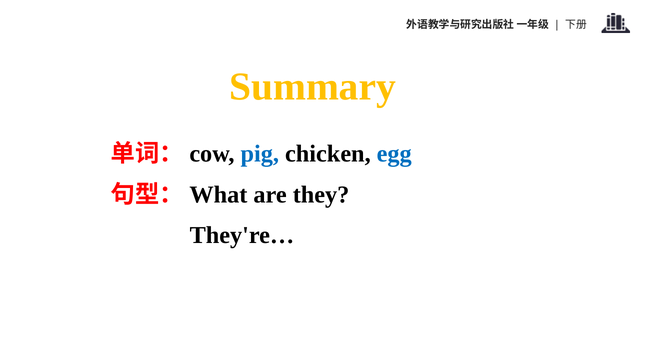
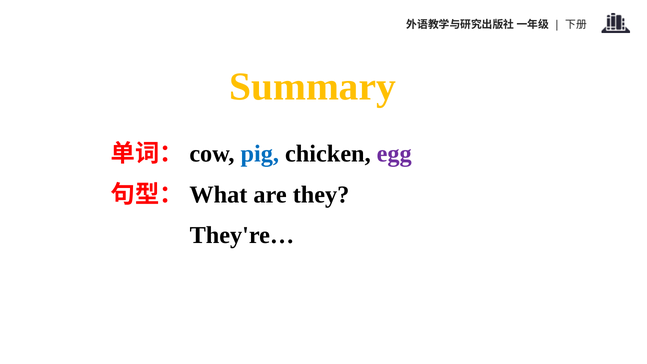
egg colour: blue -> purple
